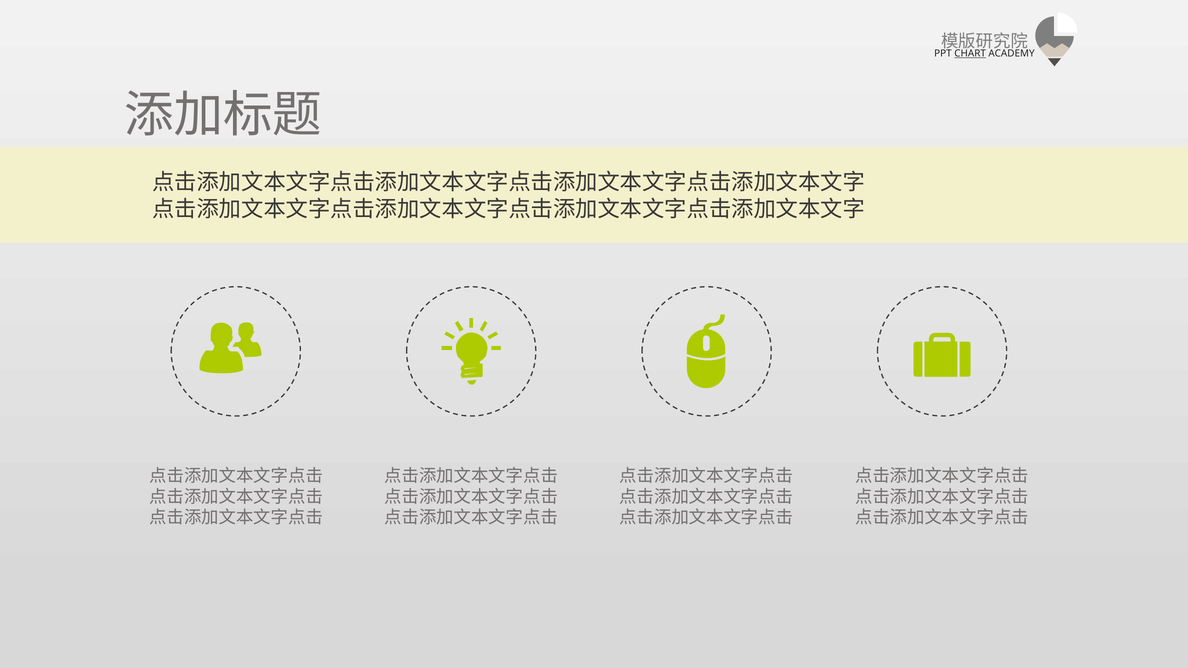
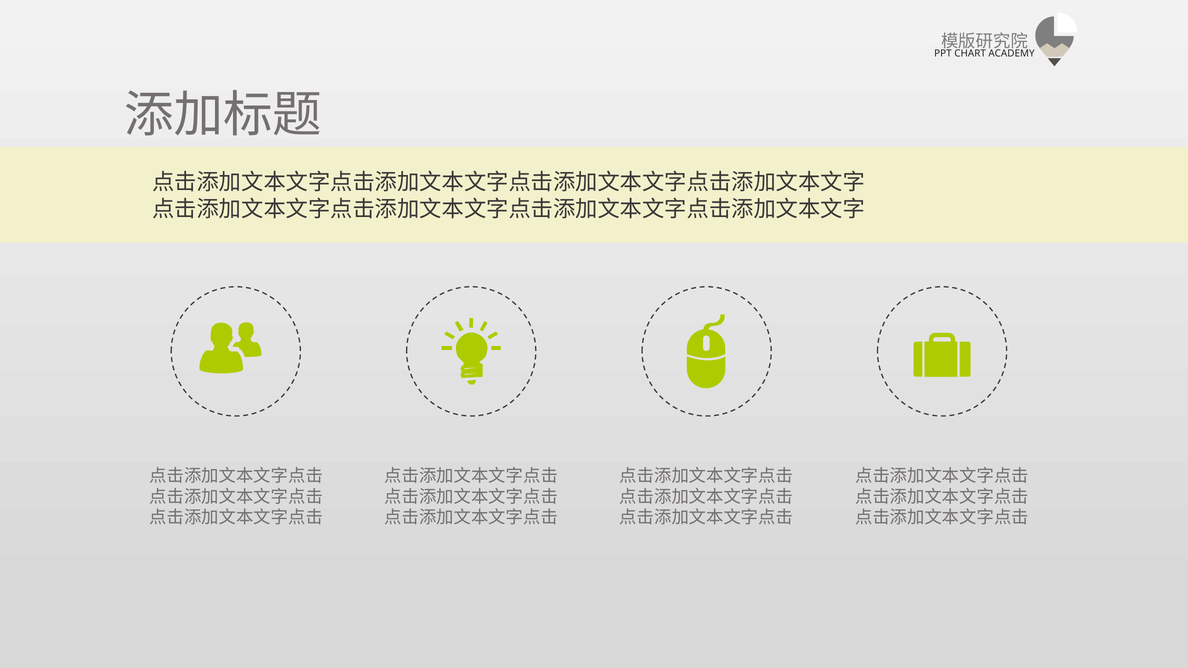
CHART underline: present -> none
